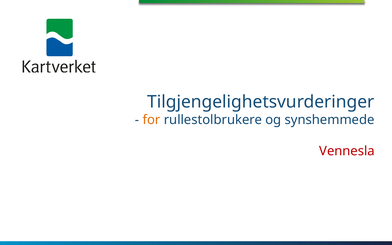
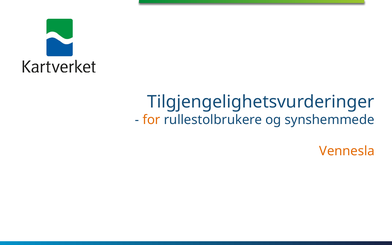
Vennesla colour: red -> orange
